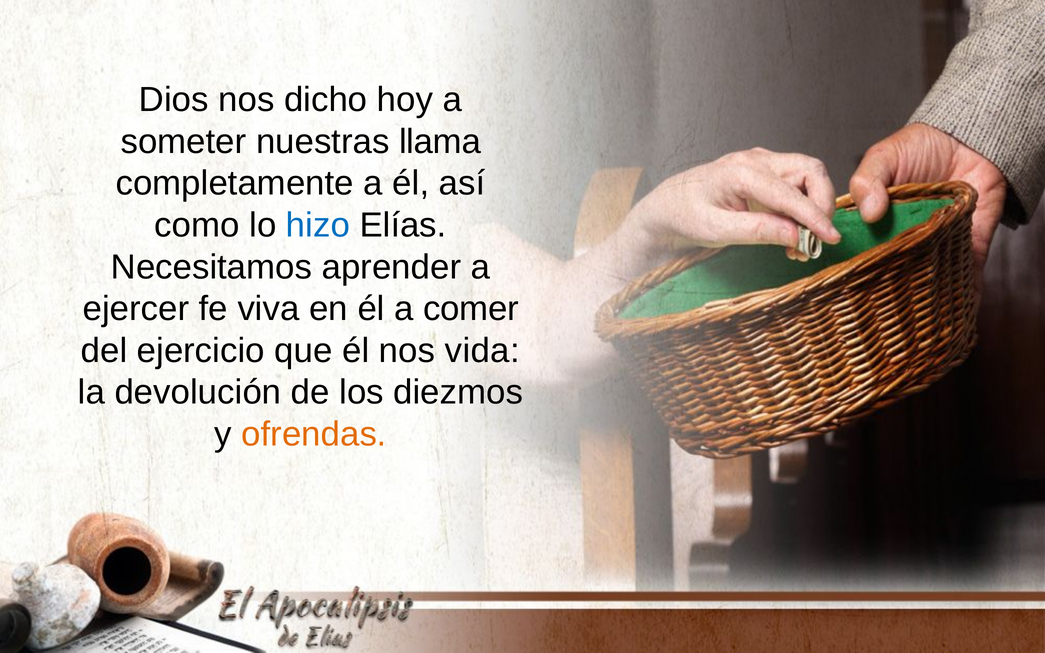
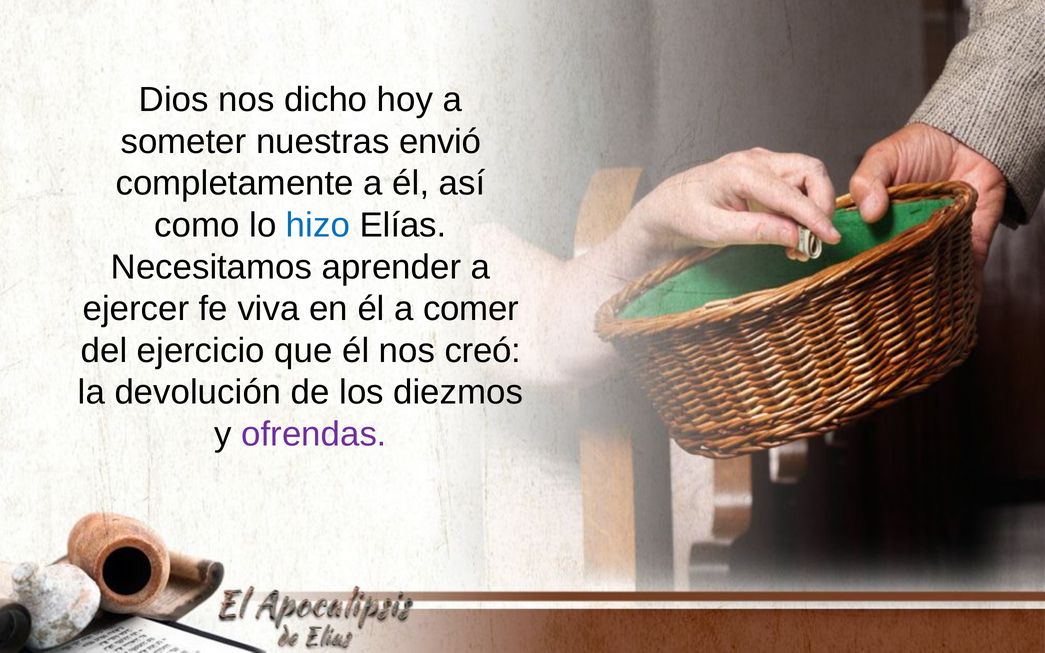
llama: llama -> envió
vida: vida -> creó
ofrendas colour: orange -> purple
